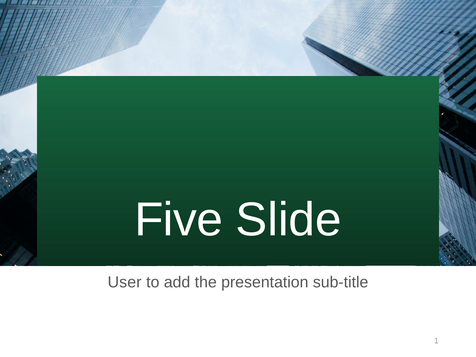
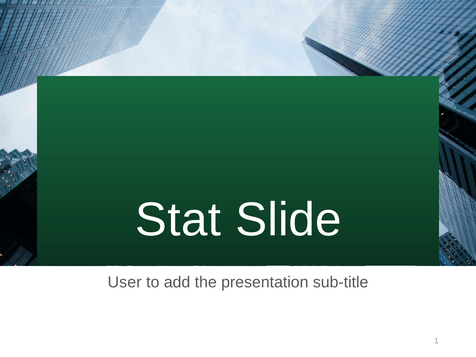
Five: Five -> Stat
